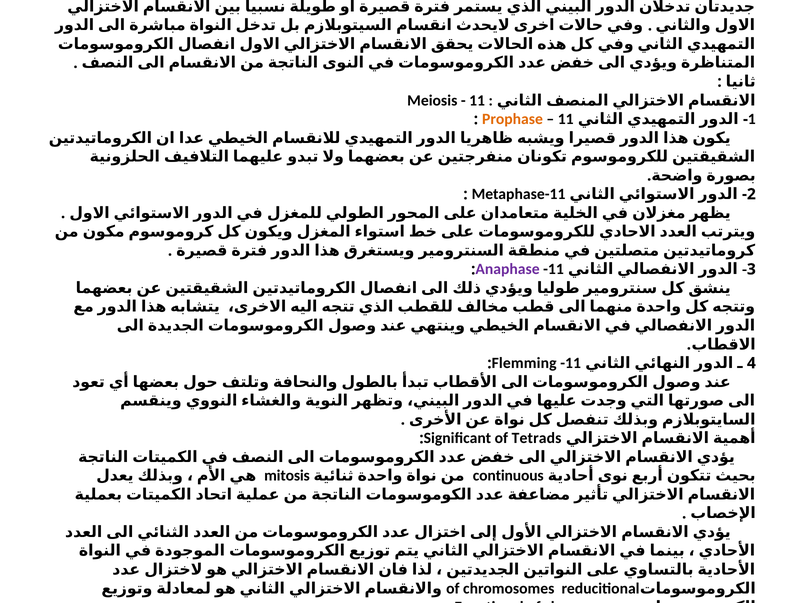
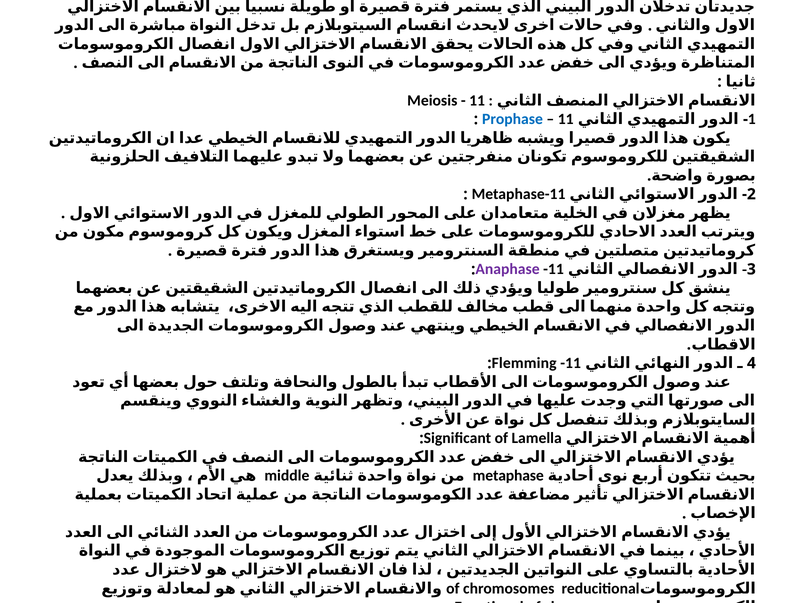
Prophase colour: orange -> blue
Tetrads: Tetrads -> Lamella
mitosis: mitosis -> middle
continuous: continuous -> metaphase
